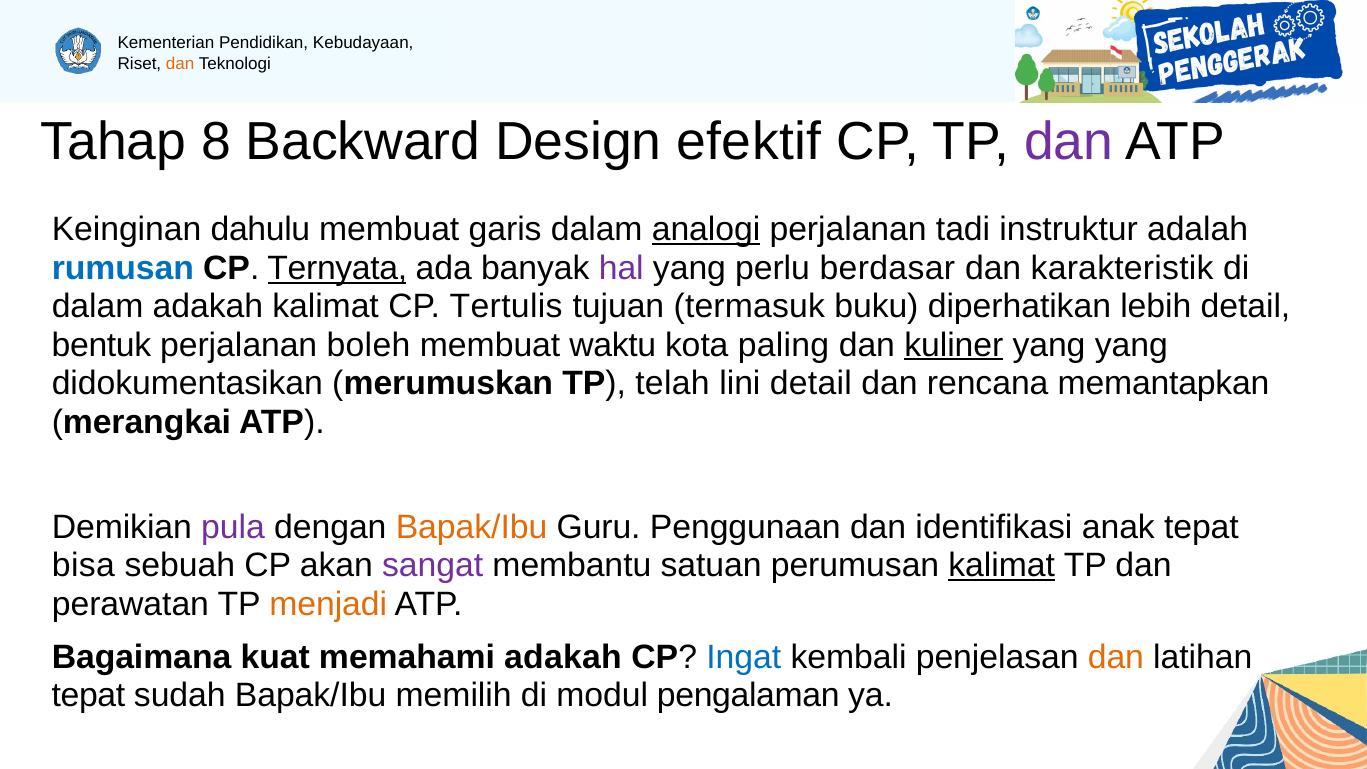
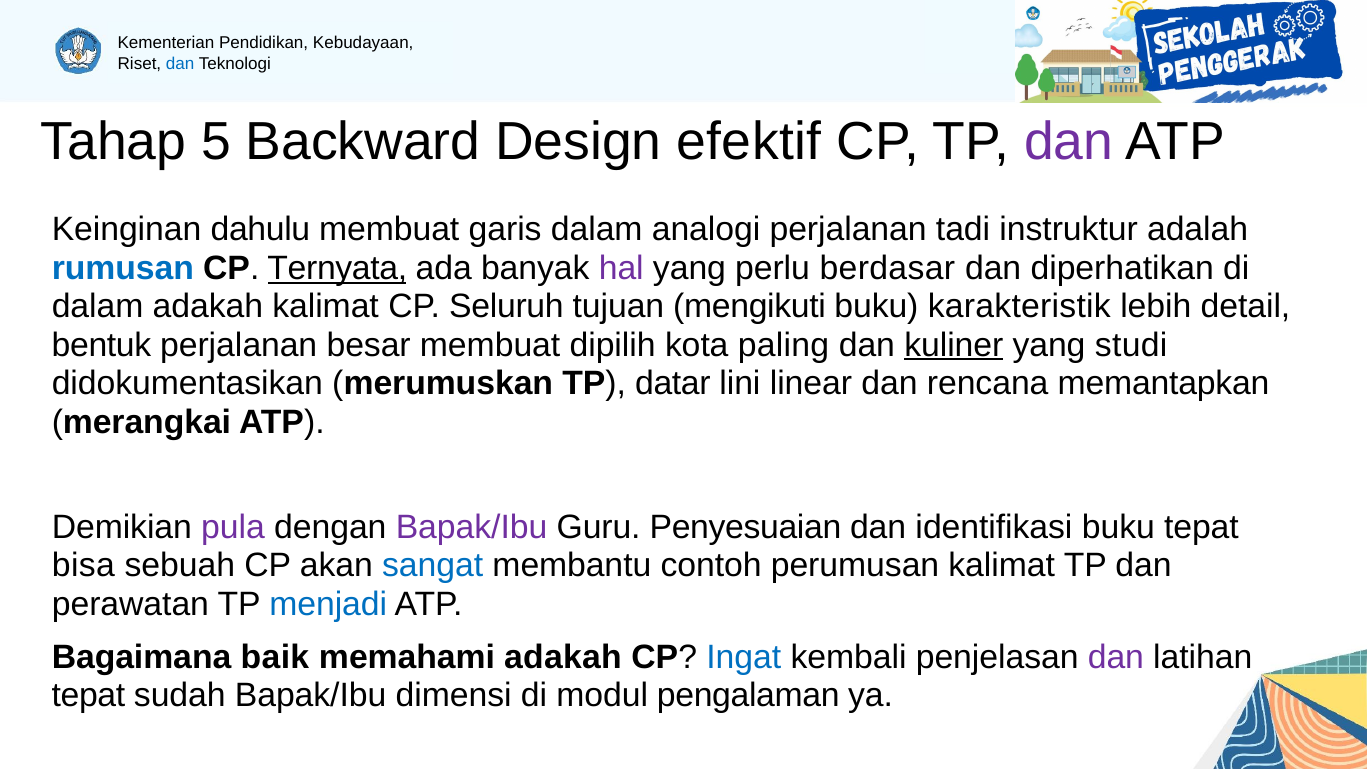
dan at (180, 64) colour: orange -> blue
8: 8 -> 5
analogi underline: present -> none
karakteristik: karakteristik -> diperhatikan
Tertulis: Tertulis -> Seluruh
termasuk: termasuk -> mengikuti
diperhatikan: diperhatikan -> karakteristik
boleh: boleh -> besar
waktu: waktu -> dipilih
yang yang: yang -> studi
telah: telah -> datar
lini detail: detail -> linear
Bapak/Ibu at (472, 527) colour: orange -> purple
Penggunaan: Penggunaan -> Penyesuaian
identifikasi anak: anak -> buku
sangat colour: purple -> blue
satuan: satuan -> contoh
kalimat at (1002, 566) underline: present -> none
menjadi colour: orange -> blue
kuat: kuat -> baik
dan at (1116, 657) colour: orange -> purple
memilih: memilih -> dimensi
